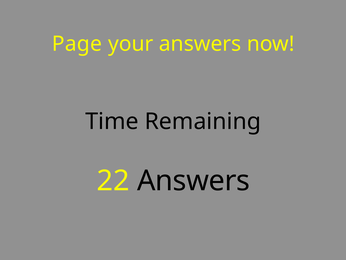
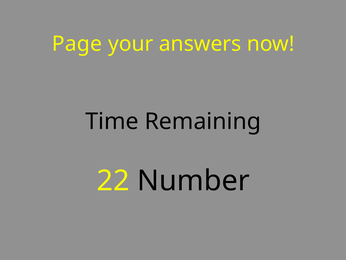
22 Answers: Answers -> Number
